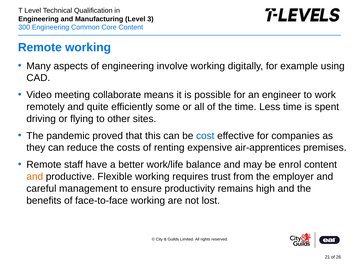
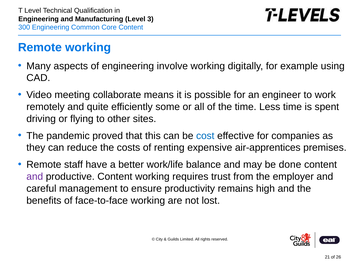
enrol: enrol -> done
and at (35, 177) colour: orange -> purple
productive Flexible: Flexible -> Content
